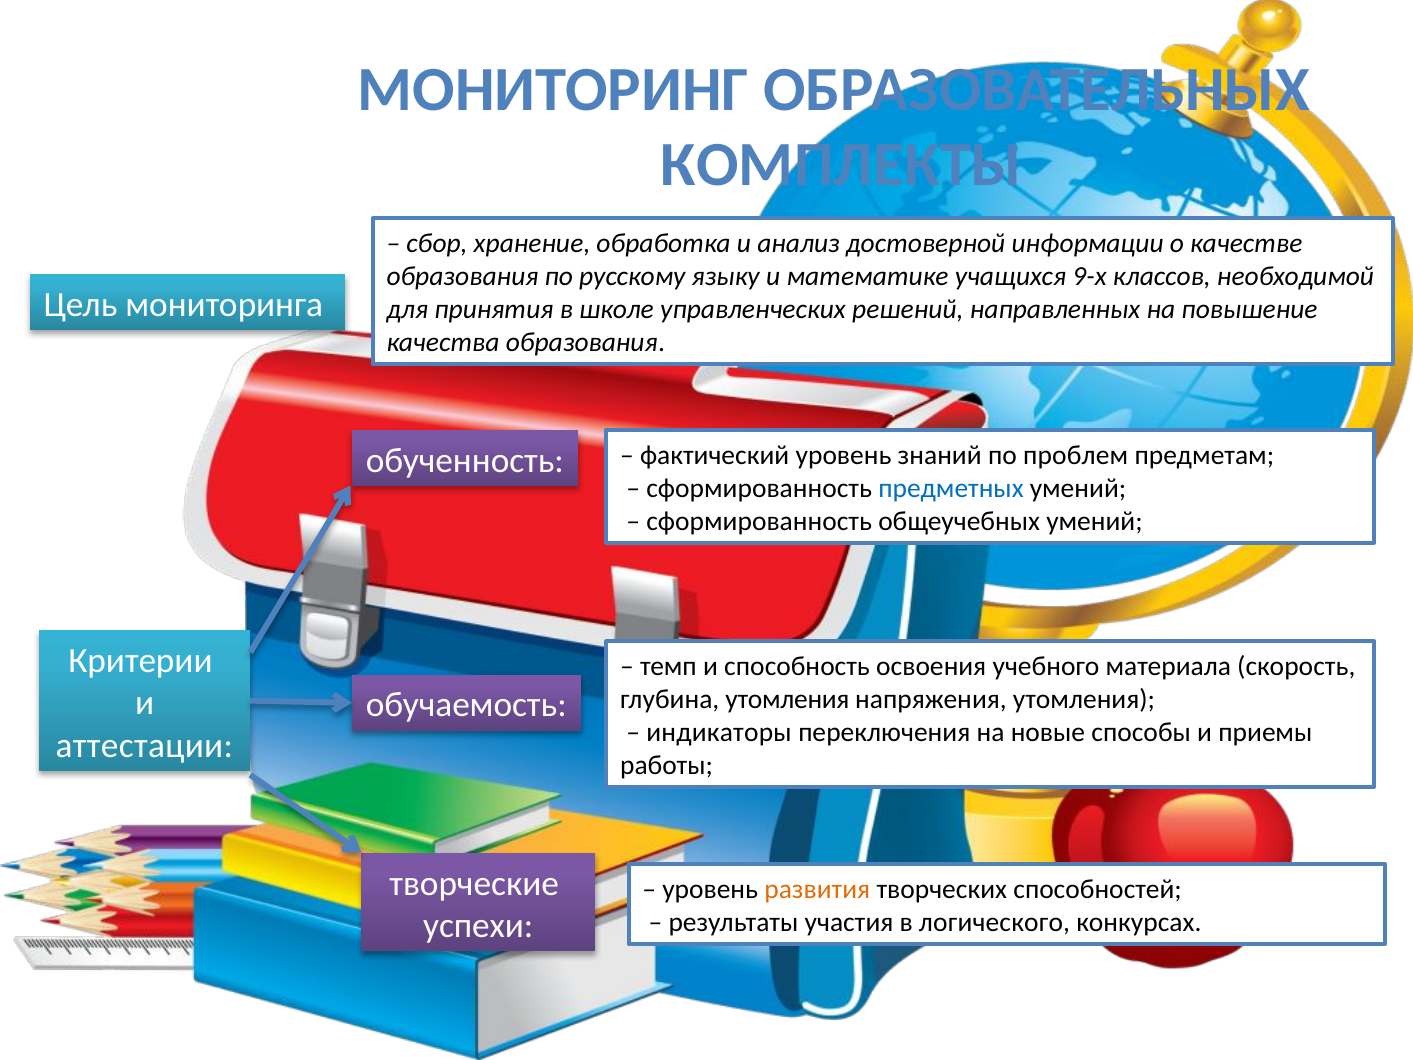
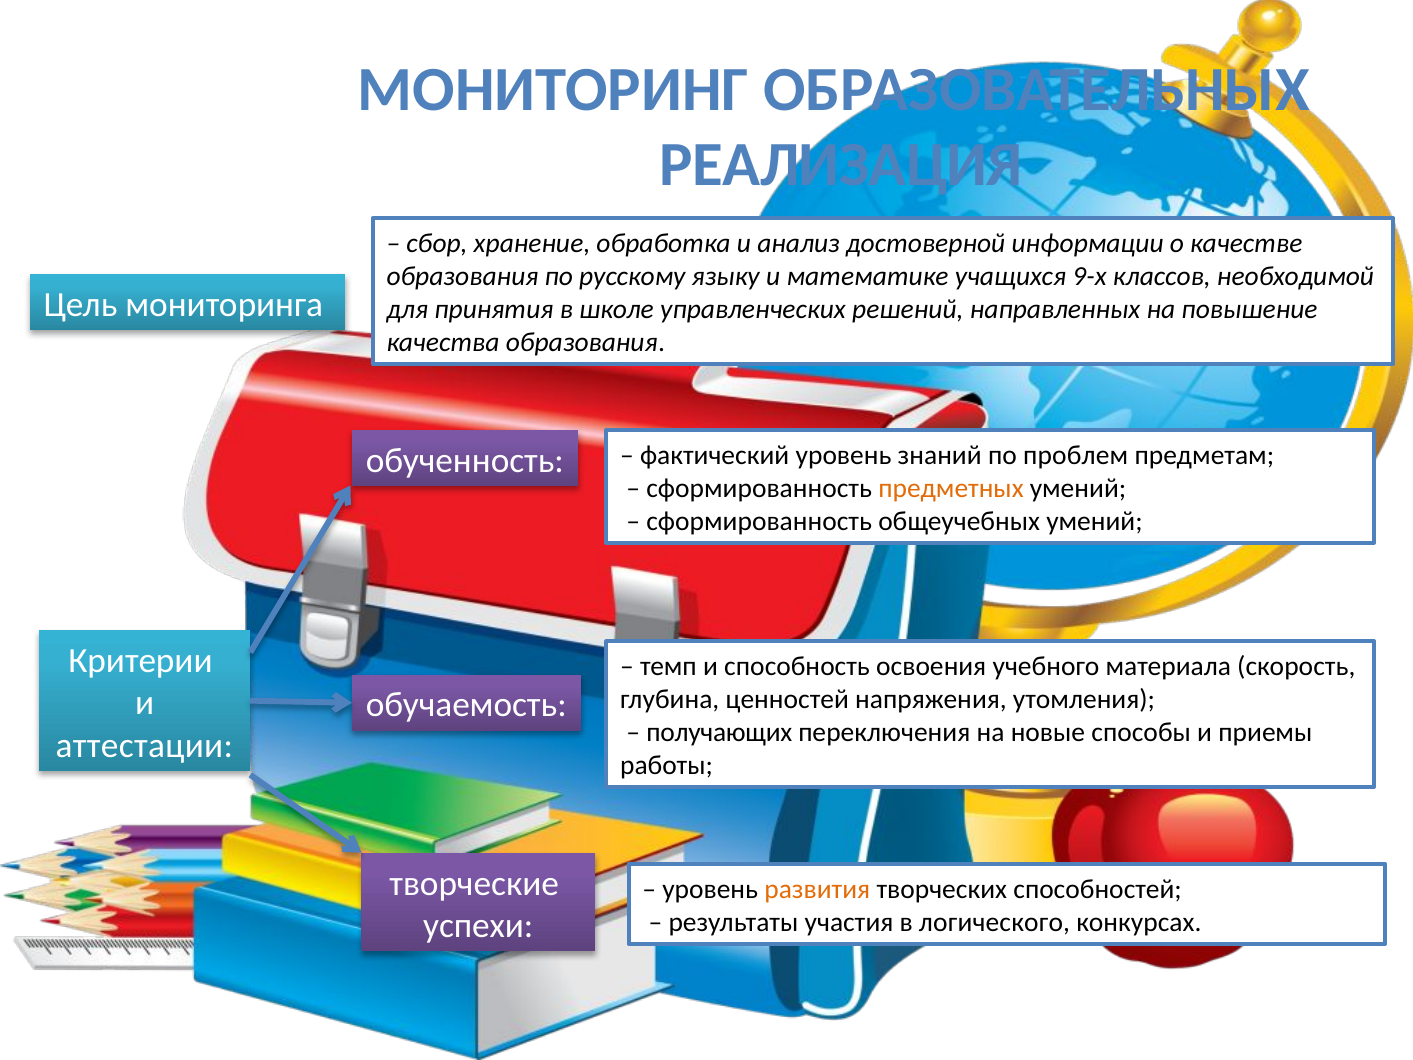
КОМПЛЕКТЫ: КОМПЛЕКТЫ -> РЕАЛИЗАЦИЯ
предметных colour: blue -> orange
глубина утомления: утомления -> ценностей
индикаторы: индикаторы -> получающих
